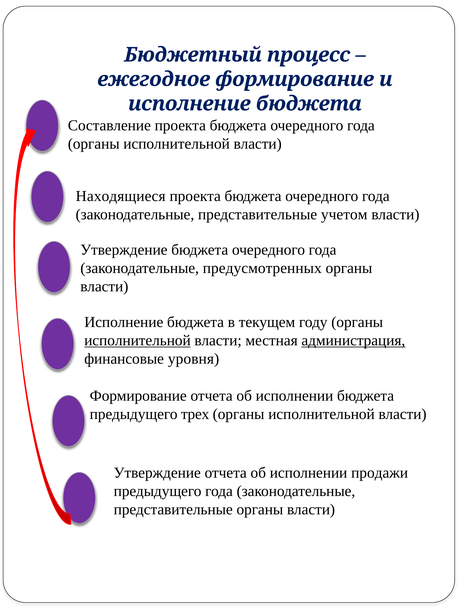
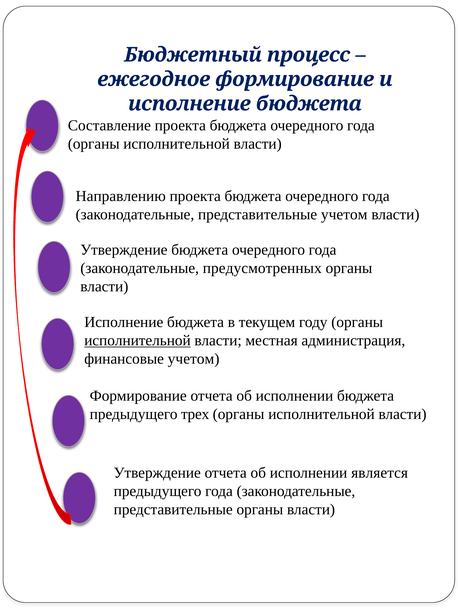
Находящиеся: Находящиеся -> Направлению
администрация underline: present -> none
финансовые уровня: уровня -> учетом
продажи: продажи -> является
